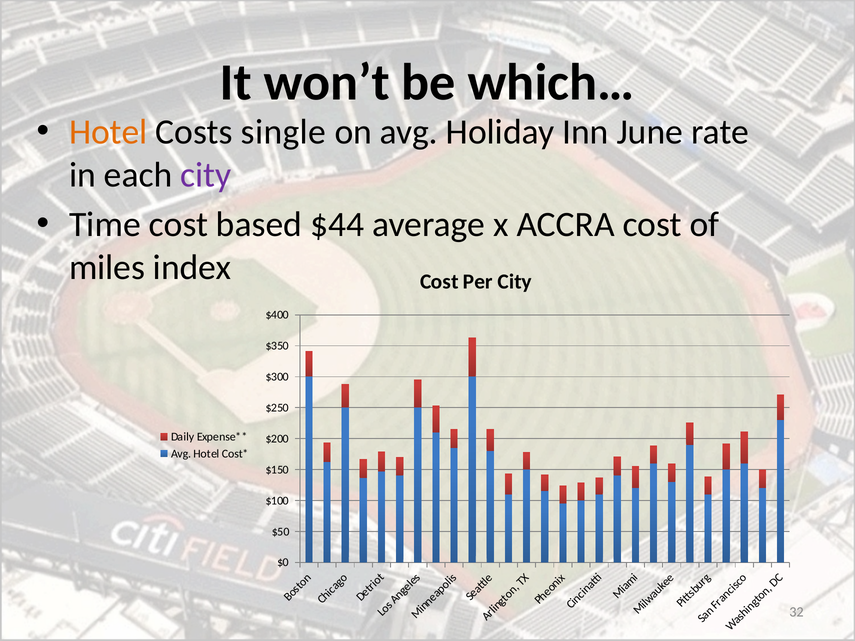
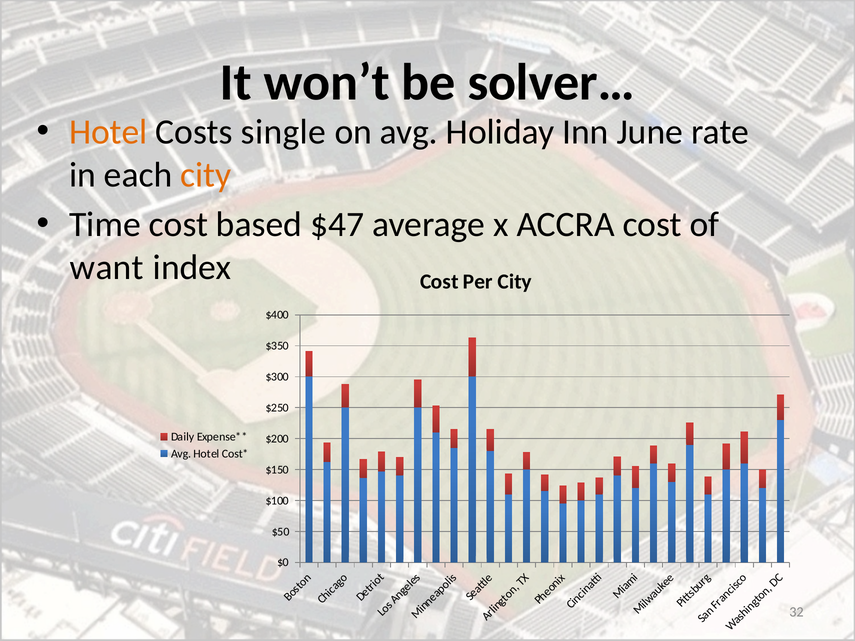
which…: which… -> solver…
city at (206, 175) colour: purple -> orange
$44: $44 -> $47
miles: miles -> want
